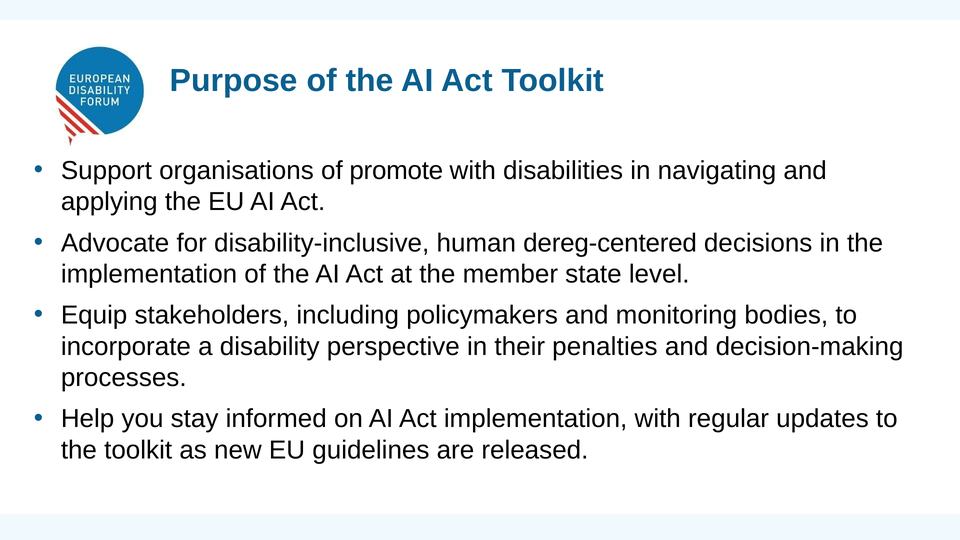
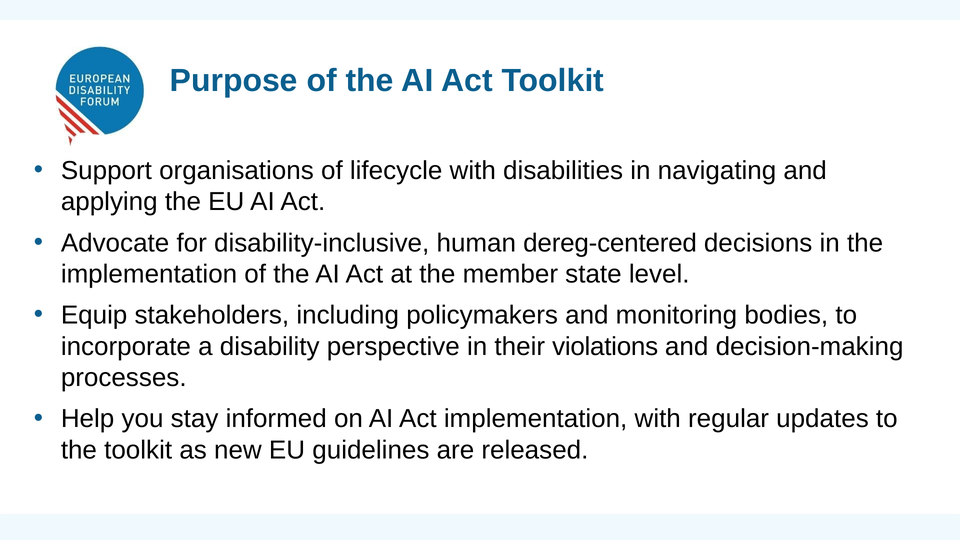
promote: promote -> lifecycle
penalties: penalties -> violations
